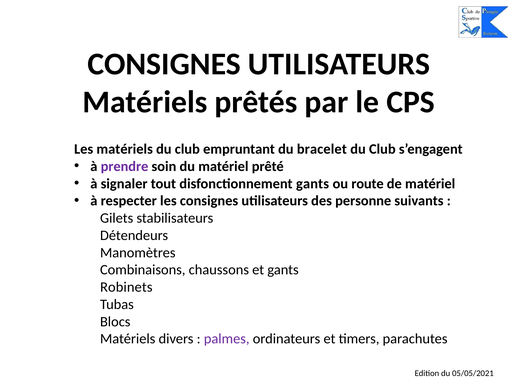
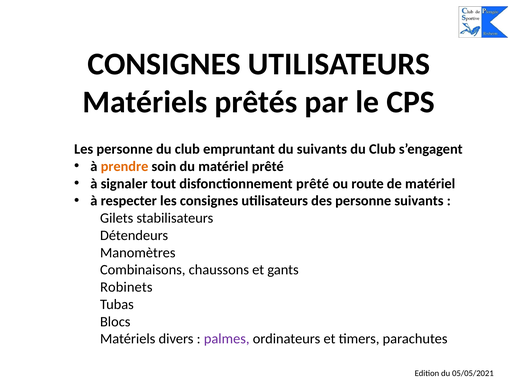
Les matériels: matériels -> personne
du bracelet: bracelet -> suivants
prendre colour: purple -> orange
disfonctionnement gants: gants -> prêté
